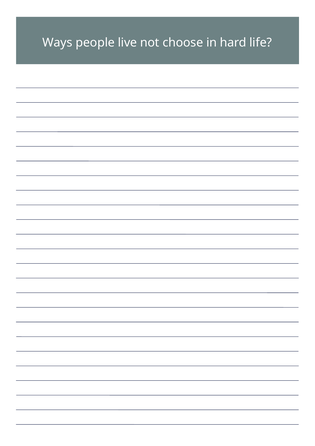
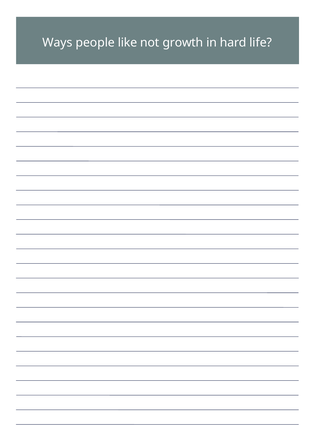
live: live -> like
choose: choose -> growth
